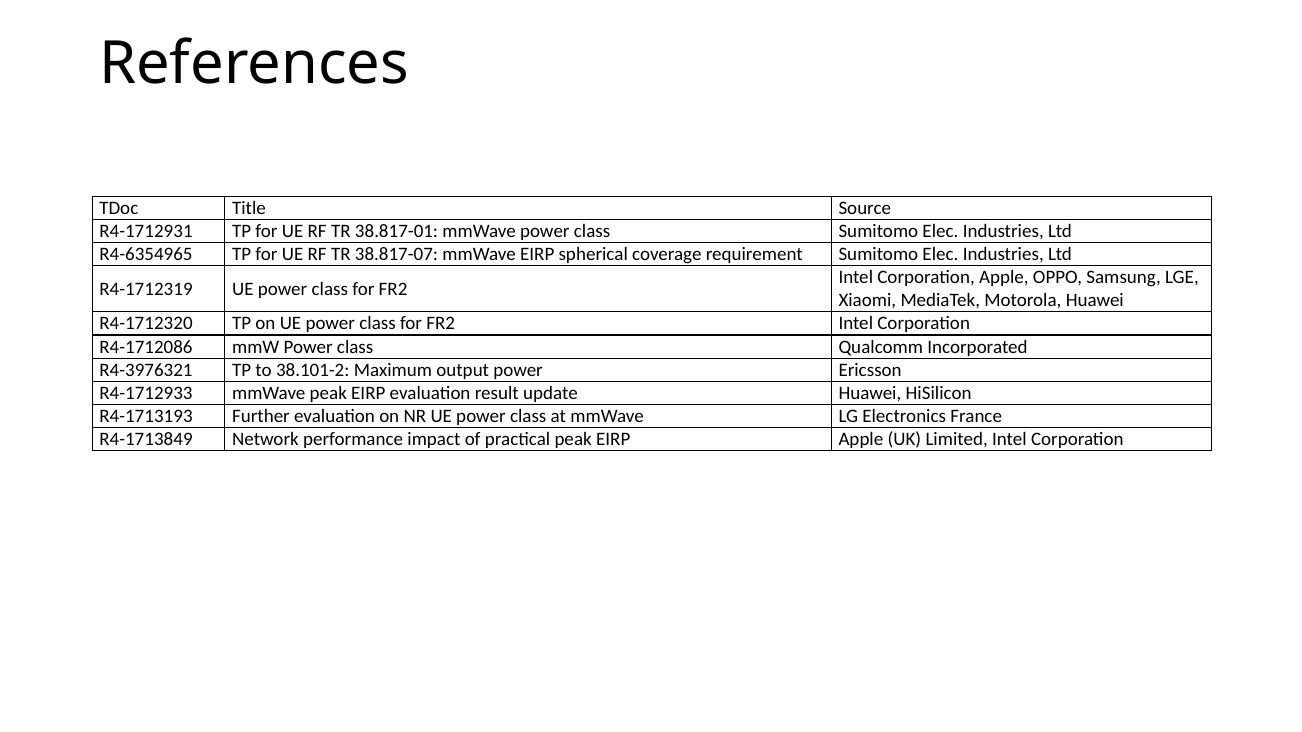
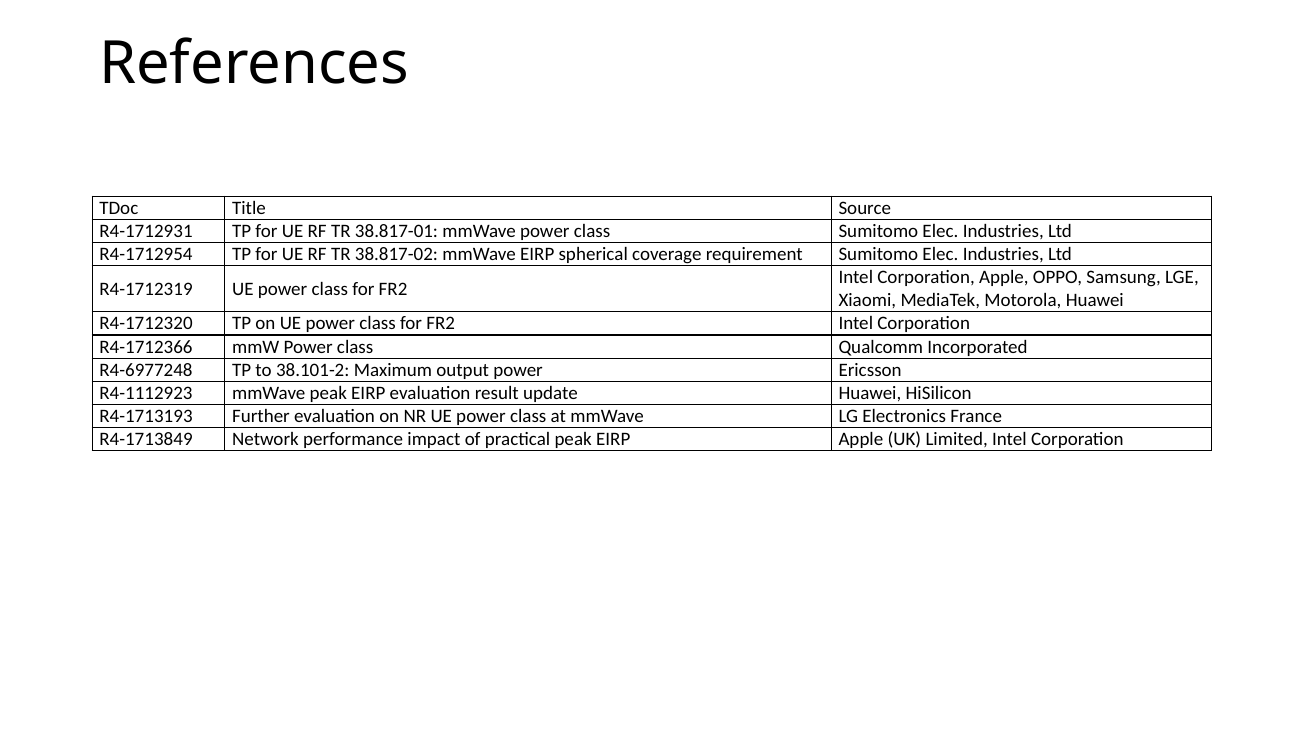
R4-6354965: R4-6354965 -> R4-1712954
38.817-07: 38.817-07 -> 38.817-02
R4-1712086: R4-1712086 -> R4-1712366
R4-3976321: R4-3976321 -> R4-6977248
R4-1712933: R4-1712933 -> R4-1112923
